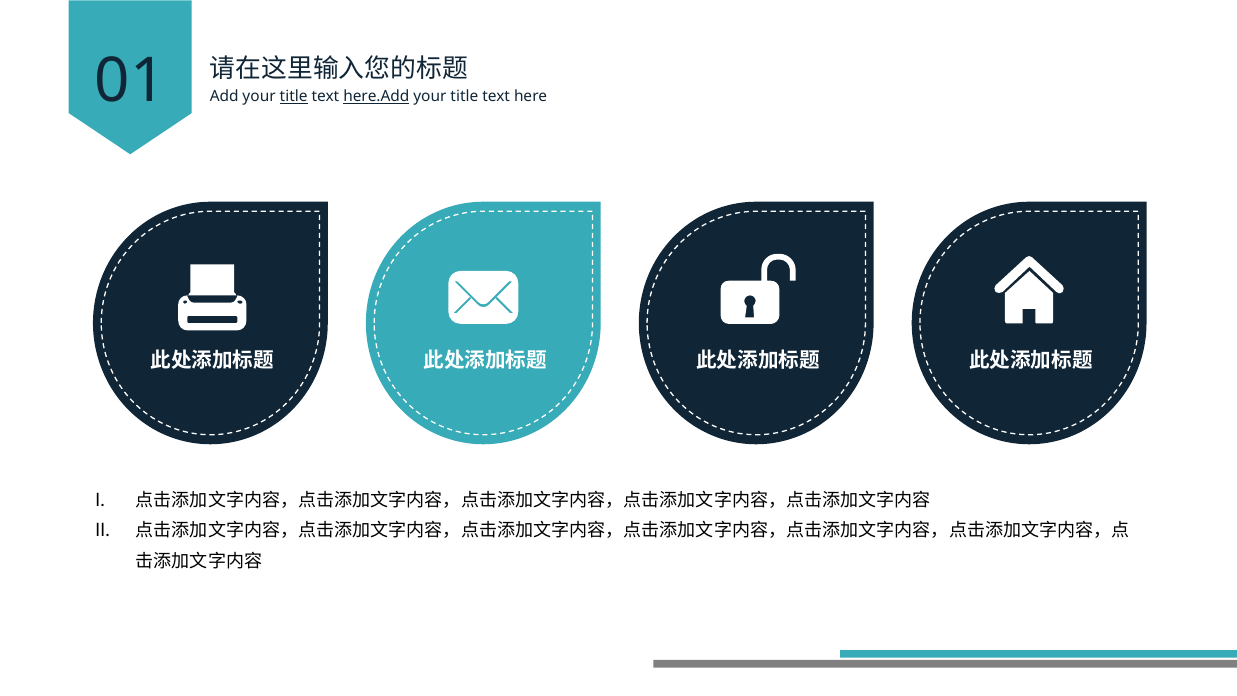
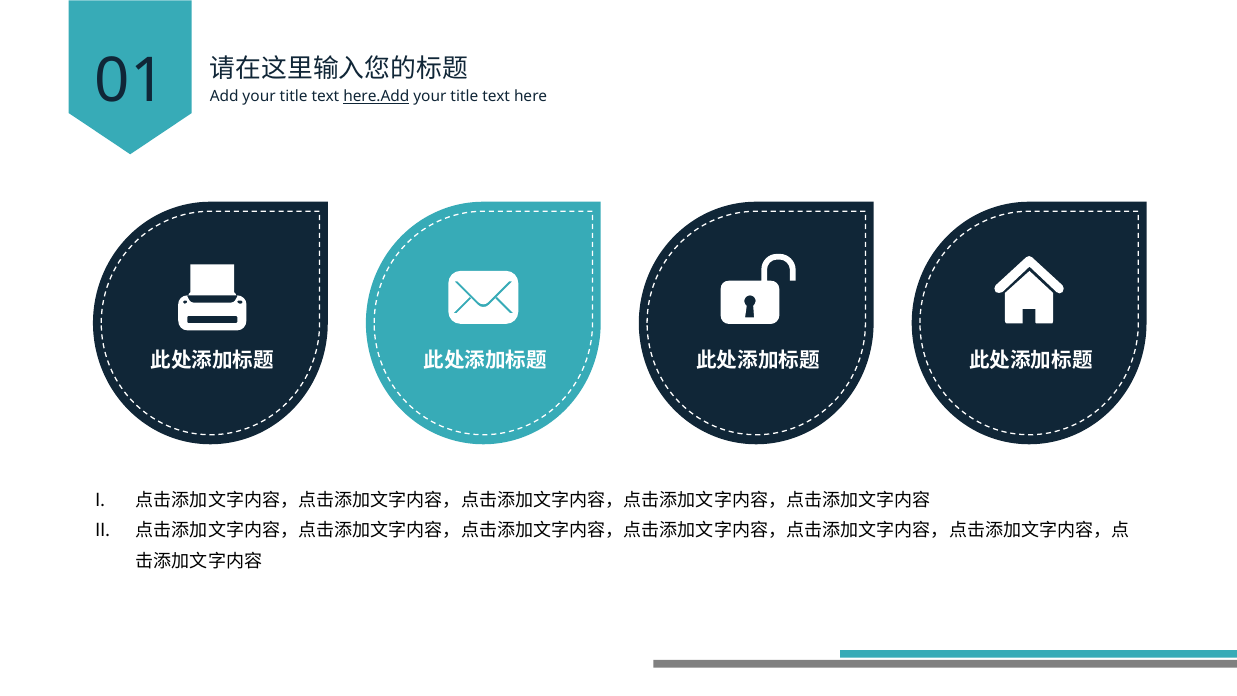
title at (294, 97) underline: present -> none
